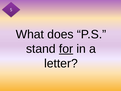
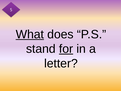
What underline: none -> present
